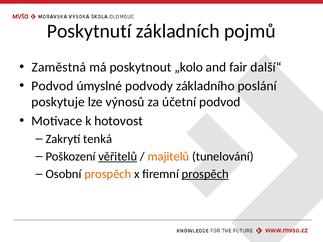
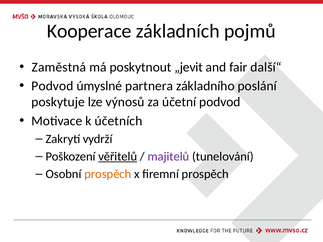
Poskytnutí: Poskytnutí -> Kooperace
„kolo: „kolo -> „jevit
podvody: podvody -> partnera
hotovost: hotovost -> účetních
tenká: tenká -> vydrží
majitelů colour: orange -> purple
prospěch at (205, 174) underline: present -> none
